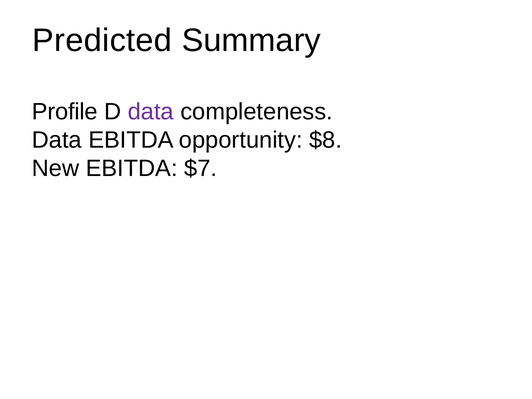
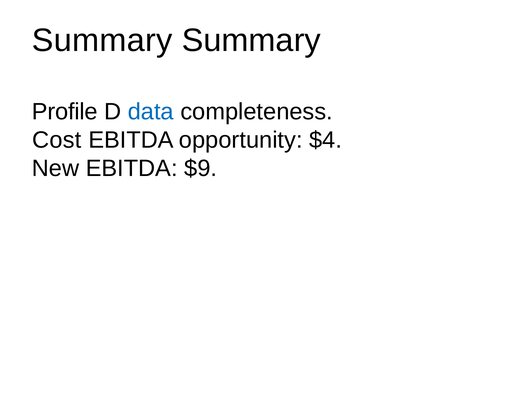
Predicted at (102, 40): Predicted -> Summary
data at (151, 112) colour: purple -> blue
Data at (57, 140): Data -> Cost
$8: $8 -> $4
$7: $7 -> $9
